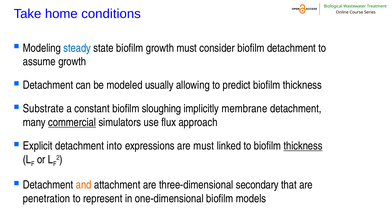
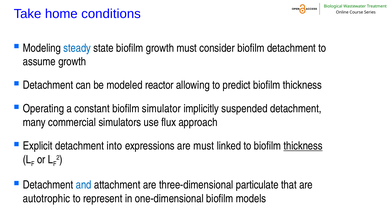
usually: usually -> reactor
Substrate: Substrate -> Operating
sloughing: sloughing -> simulator
membrane: membrane -> suspended
commercial underline: present -> none
and colour: orange -> blue
secondary: secondary -> particulate
penetration: penetration -> autotrophic
